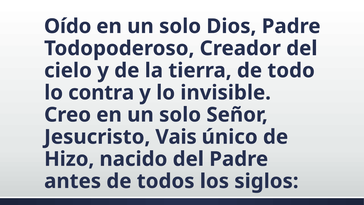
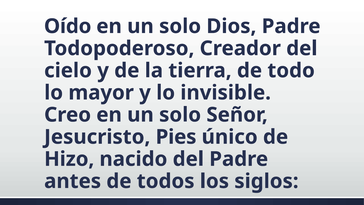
contra: contra -> mayor
Vais: Vais -> Pies
